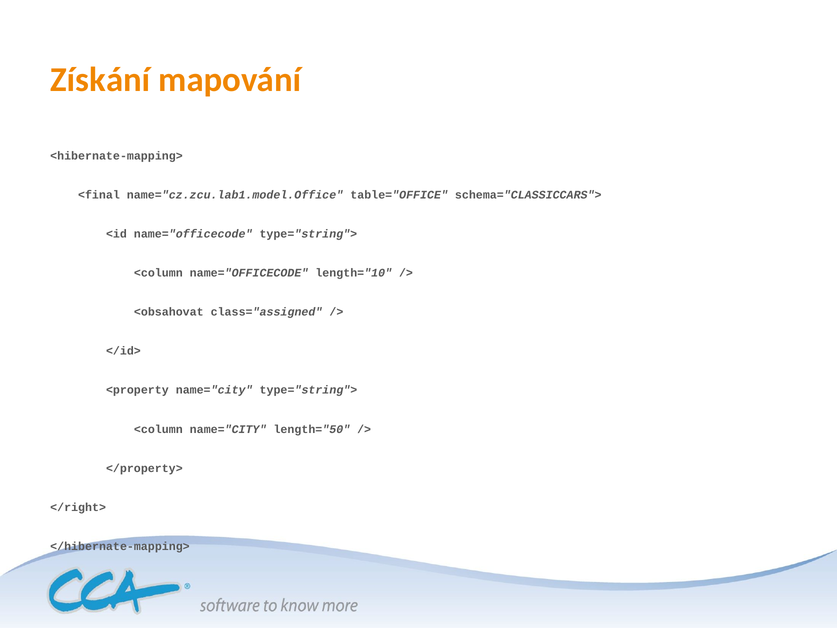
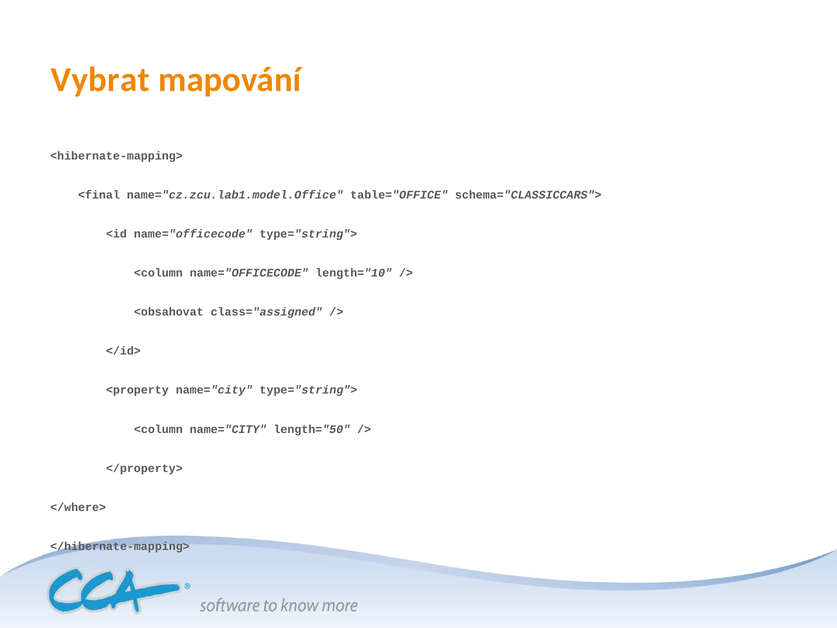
Získání: Získání -> Vybrat
</right>: </right> -> </where>
